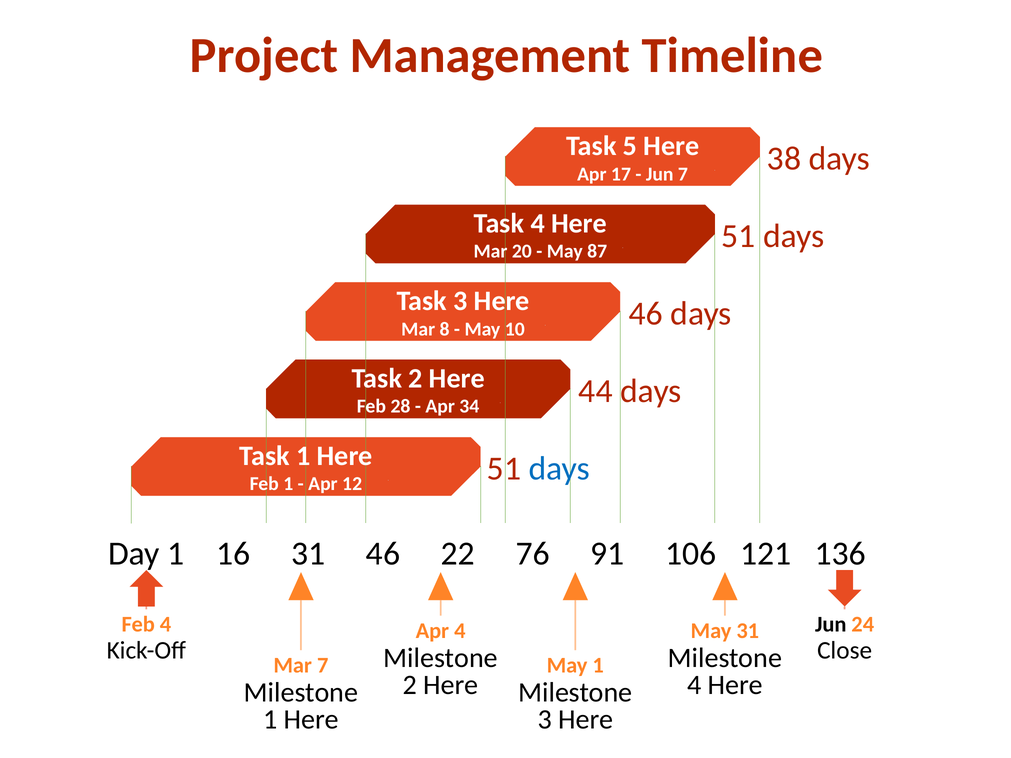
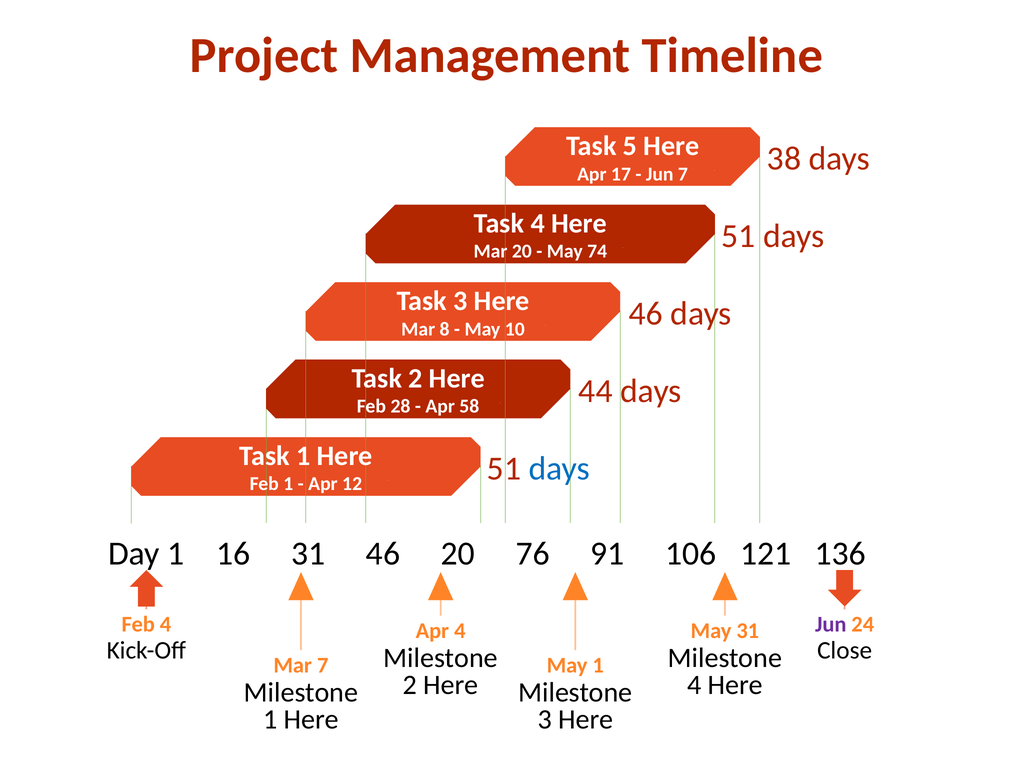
87: 87 -> 74
34: 34 -> 58
46 22: 22 -> 20
Jun at (831, 625) colour: black -> purple
